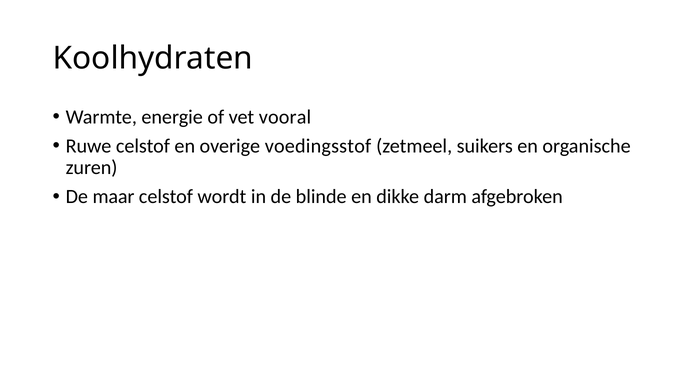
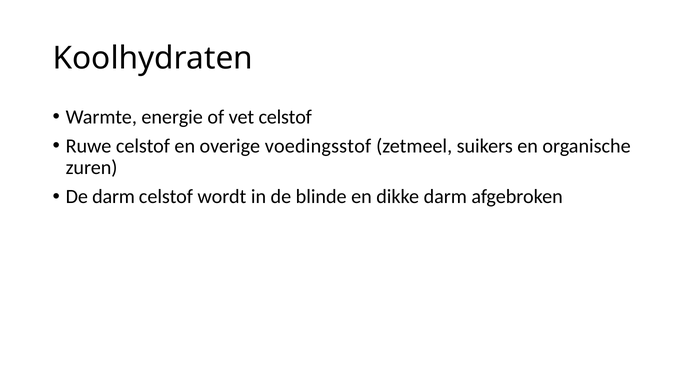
vet vooral: vooral -> celstof
De maar: maar -> darm
